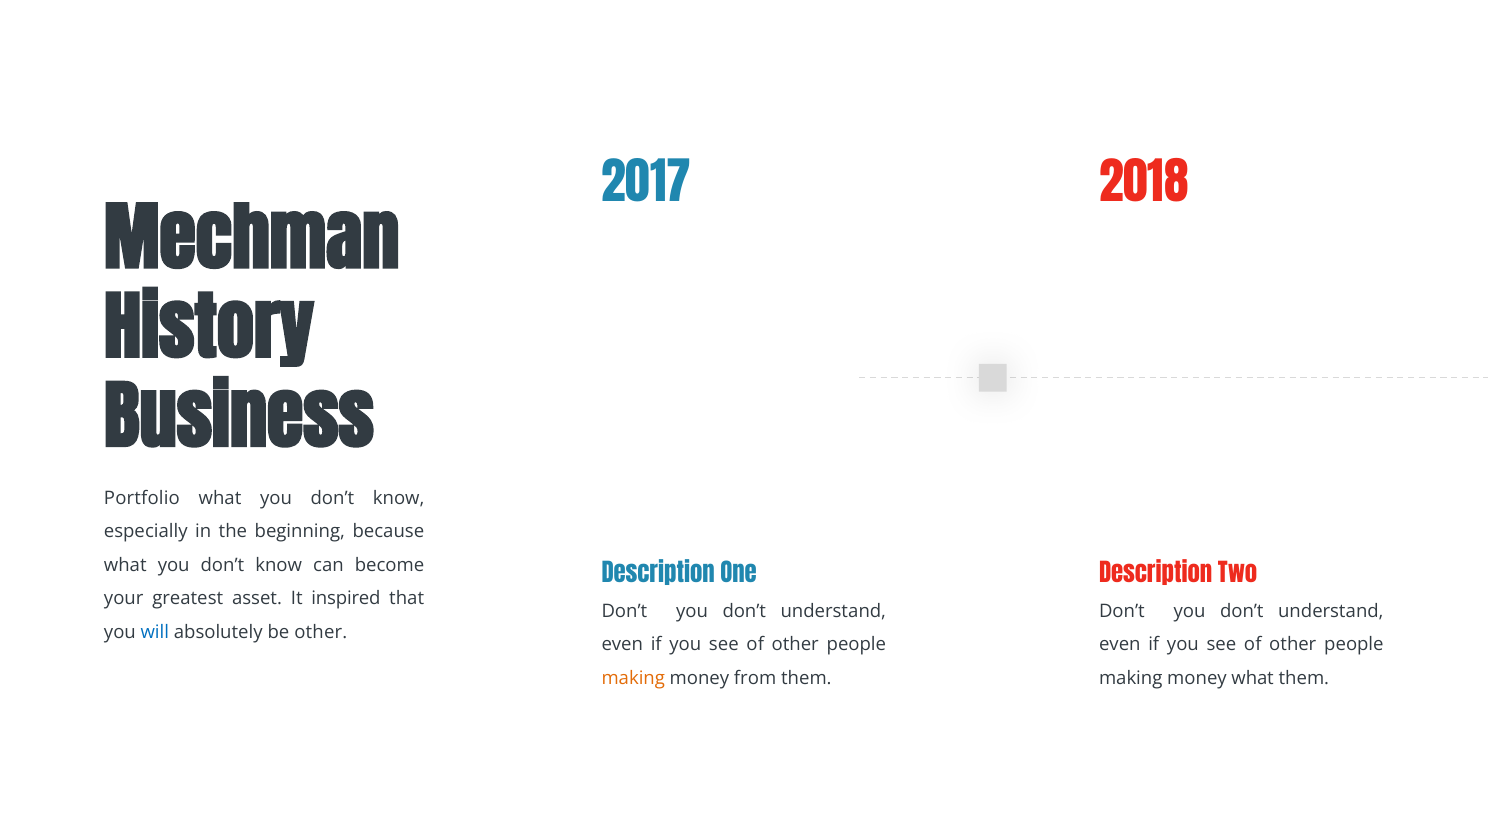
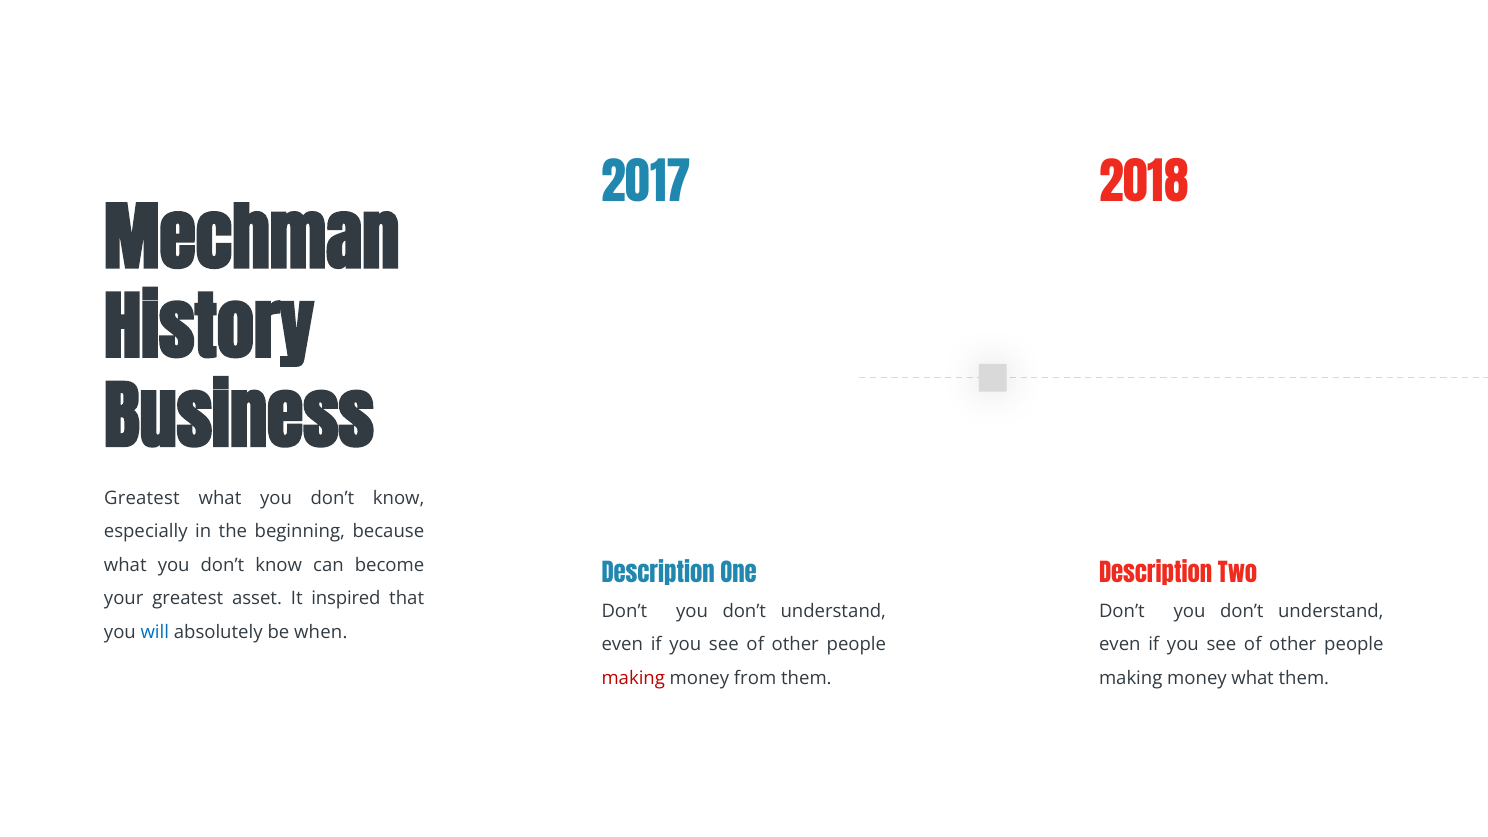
Portfolio at (142, 498): Portfolio -> Greatest
be other: other -> when
making at (633, 678) colour: orange -> red
